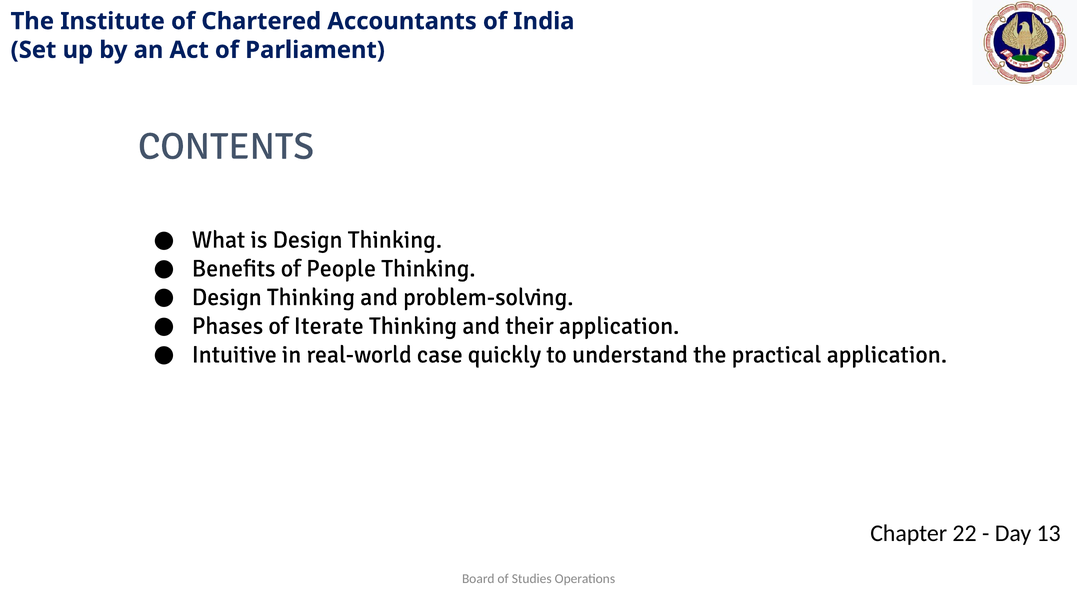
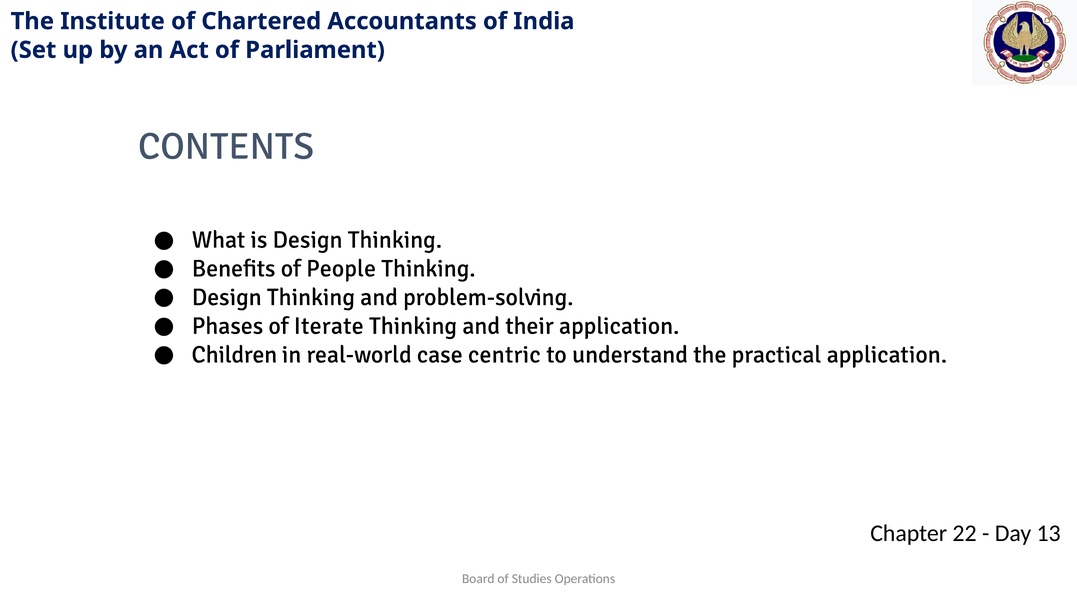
Intuitive: Intuitive -> Children
quickly: quickly -> centric
